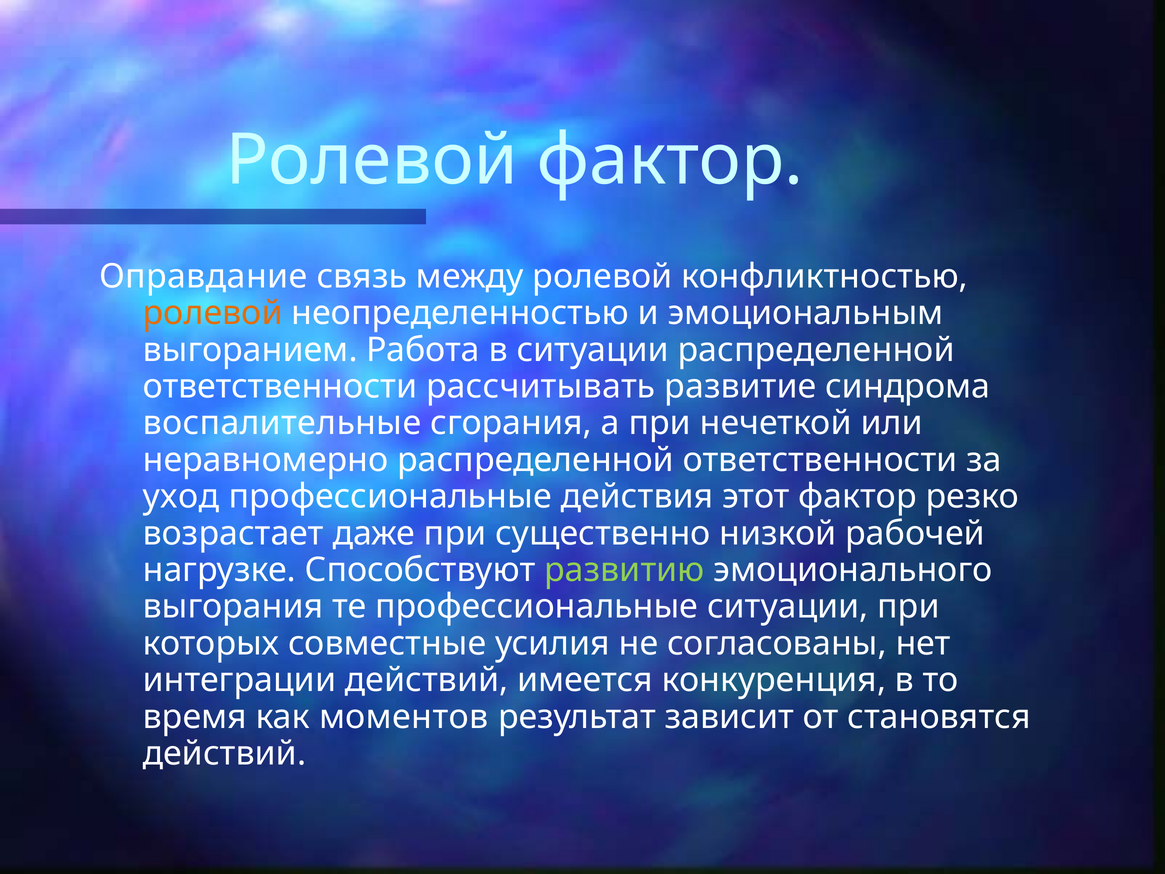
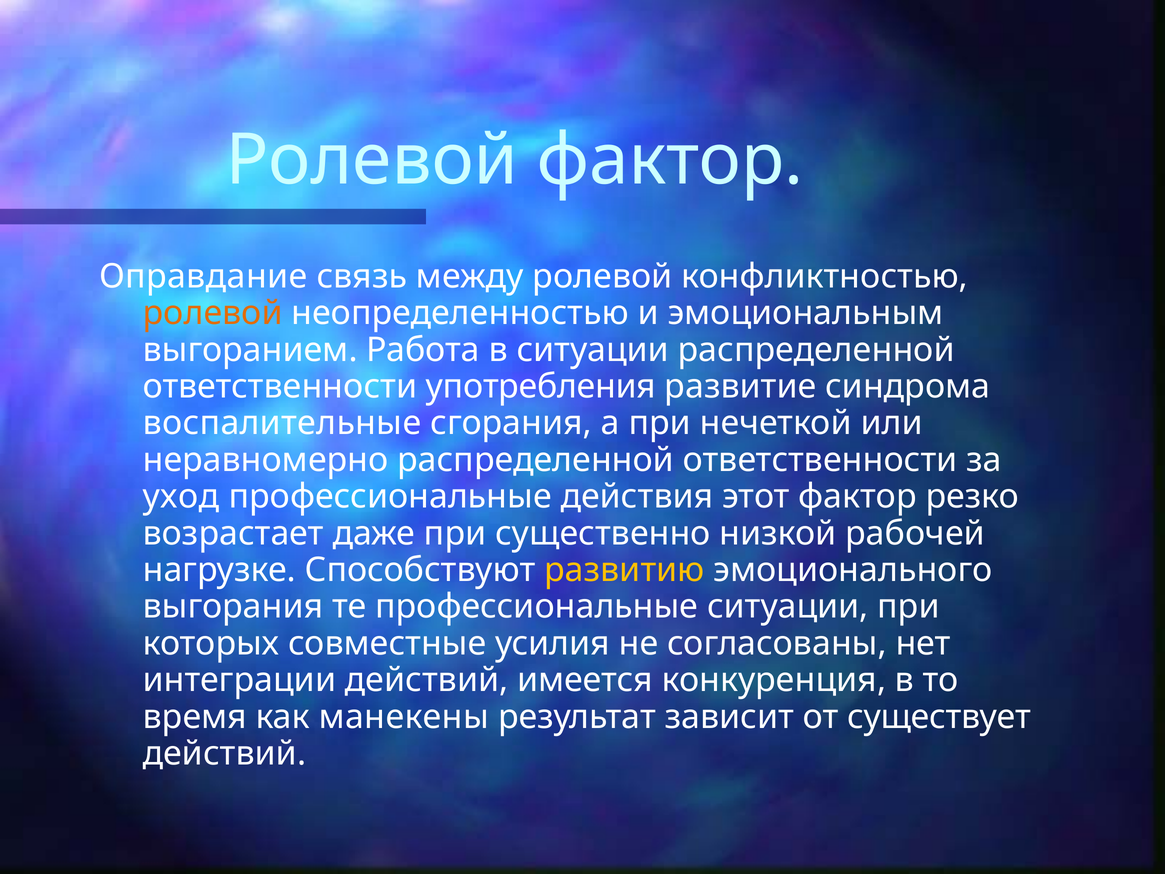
рассчитывать: рассчитывать -> употребления
развитию colour: light green -> yellow
моментов: моментов -> манекены
становятся: становятся -> существует
